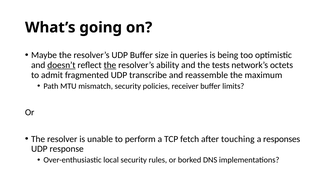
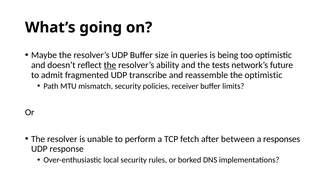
doesn’t underline: present -> none
octets: octets -> future
the maximum: maximum -> optimistic
touching: touching -> between
